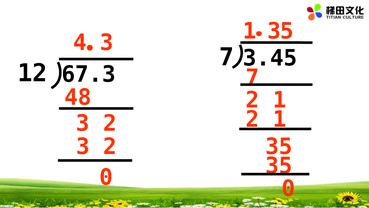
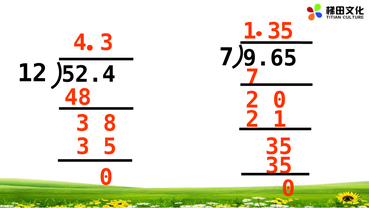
3.45: 3.45 -> 9.65
67.3: 67.3 -> 52.4
1 at (280, 100): 1 -> 0
2 at (110, 123): 2 -> 8
2 at (110, 146): 2 -> 5
